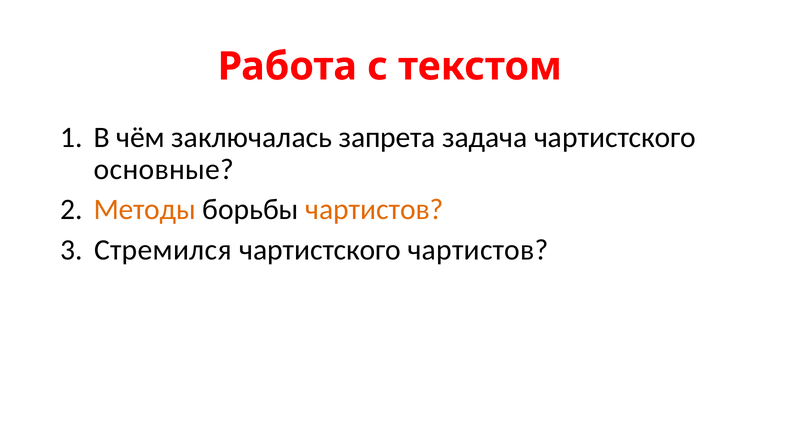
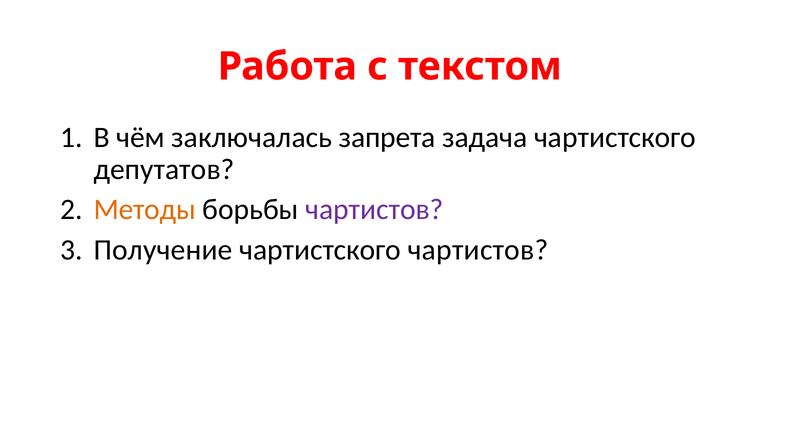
основные: основные -> депутатов
чартистов at (374, 209) colour: orange -> purple
Стремился: Стремился -> Получение
